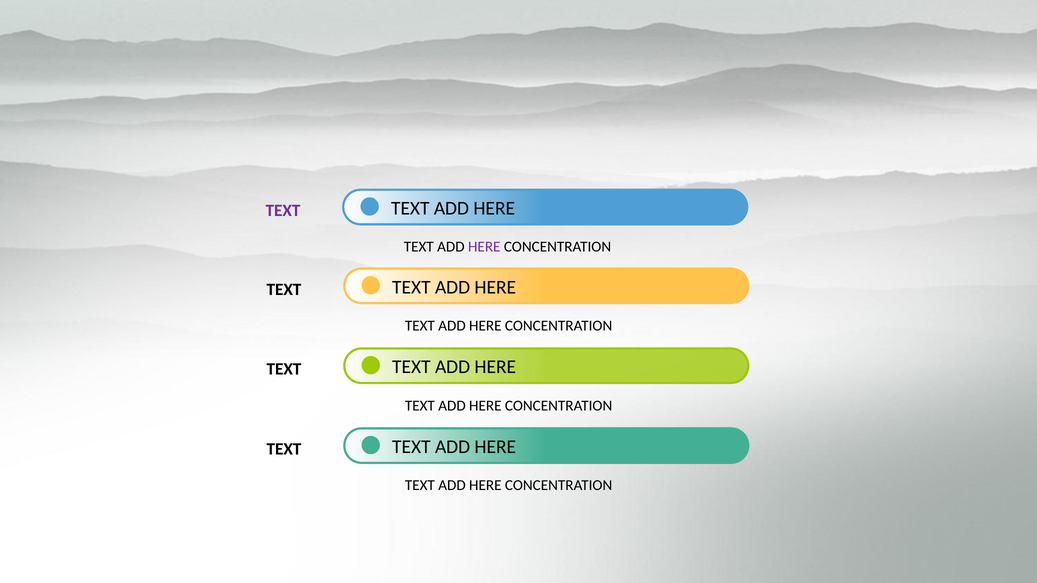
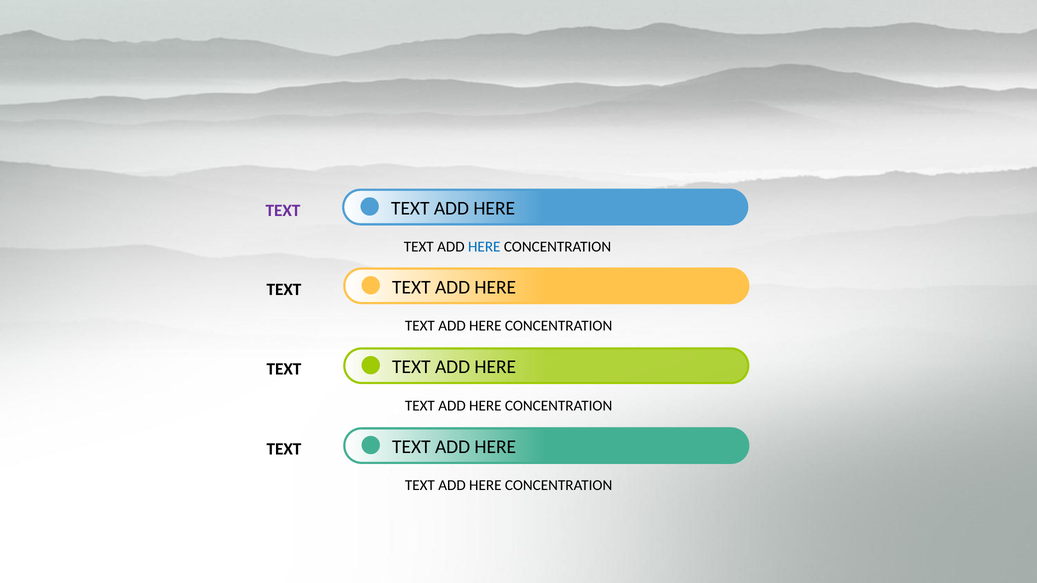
HERE at (484, 247) colour: purple -> blue
